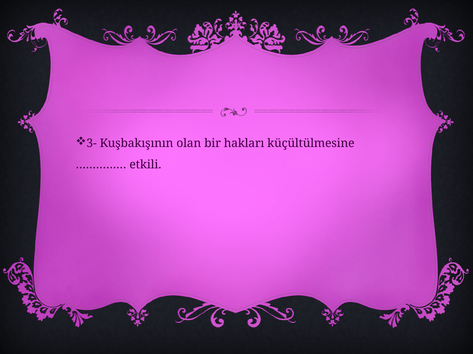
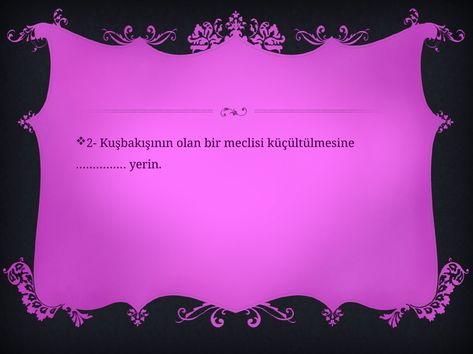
3-: 3- -> 2-
hakları: hakları -> meclisi
etkili: etkili -> yerin
